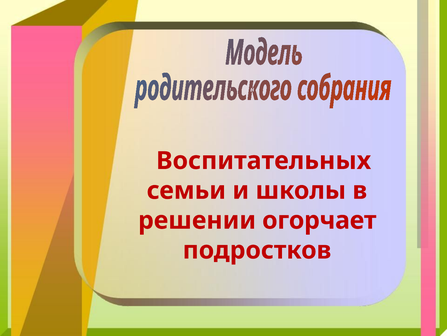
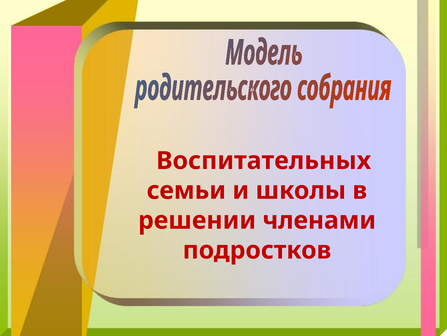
огорчает: огорчает -> членами
